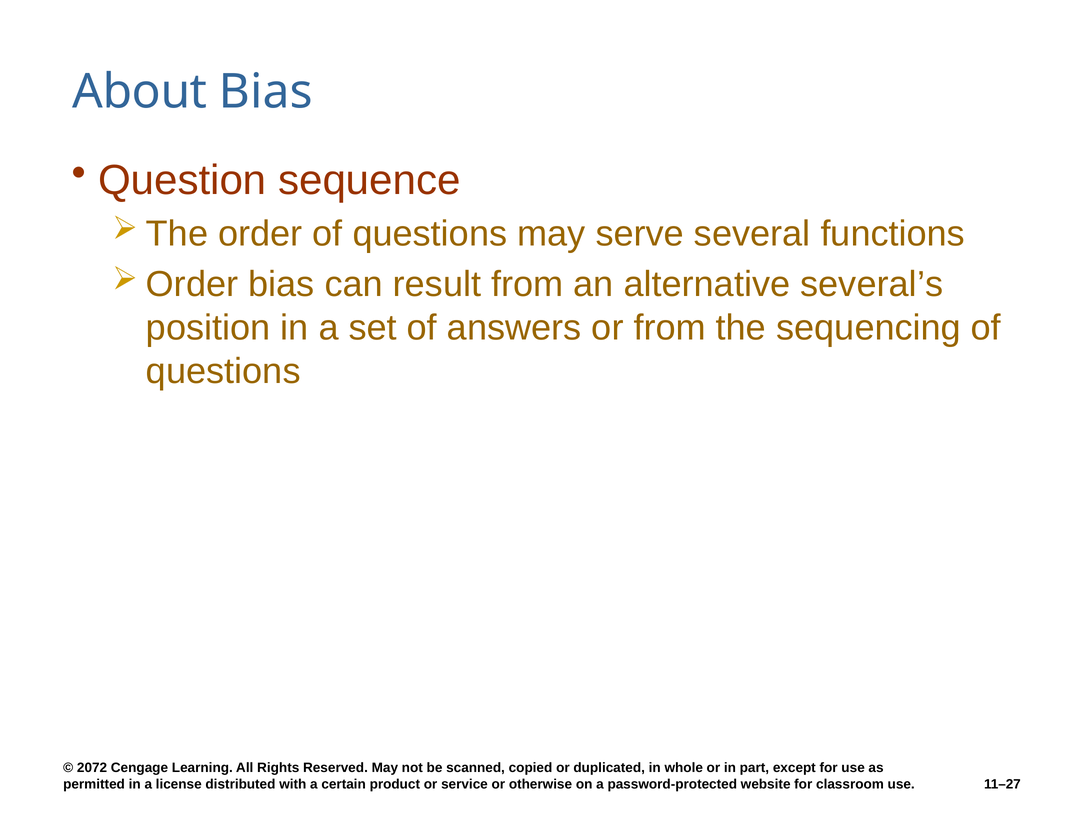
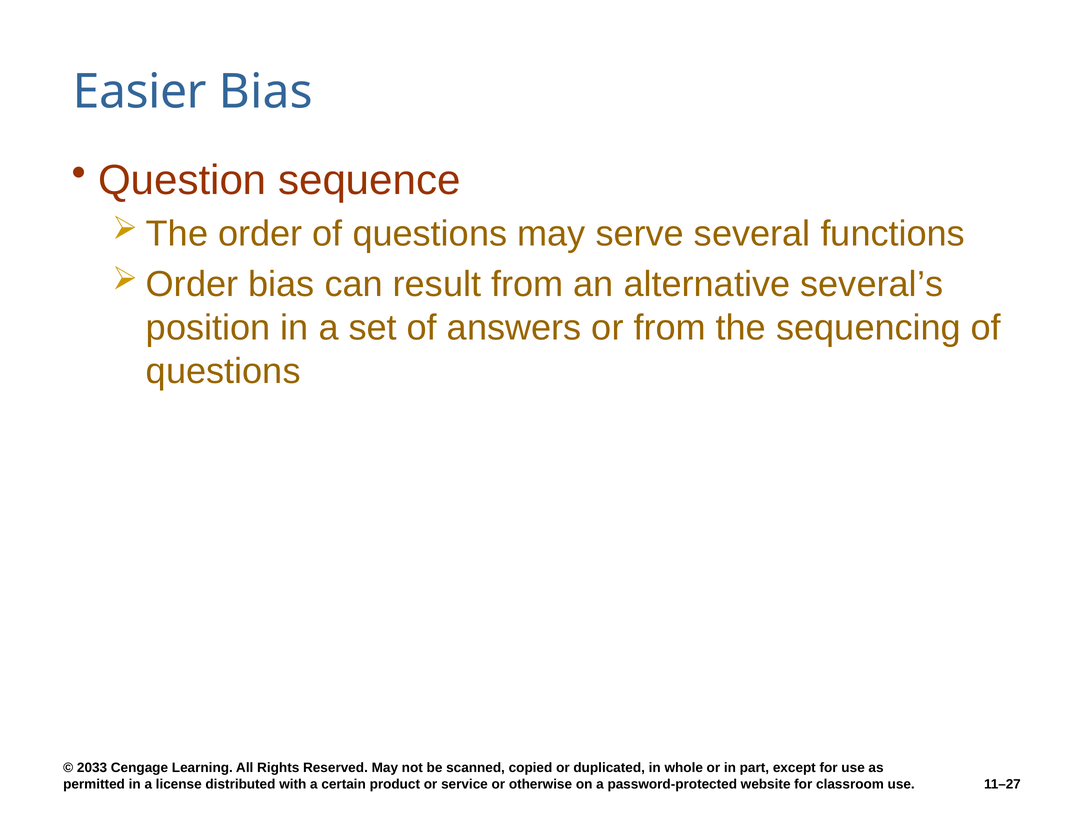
About: About -> Easier
2072: 2072 -> 2033
